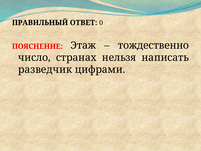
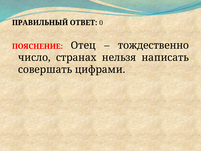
Этаж: Этаж -> Отец
разведчик: разведчик -> совершать
